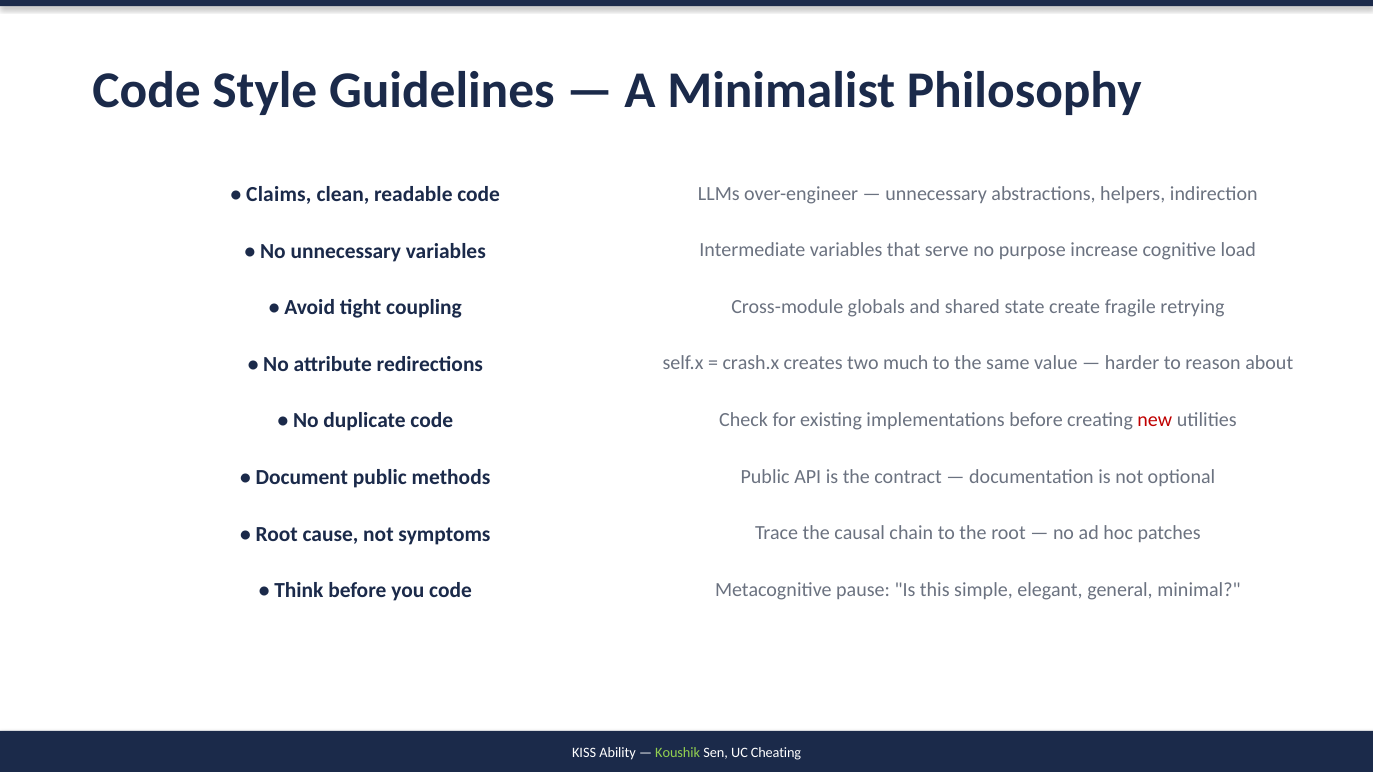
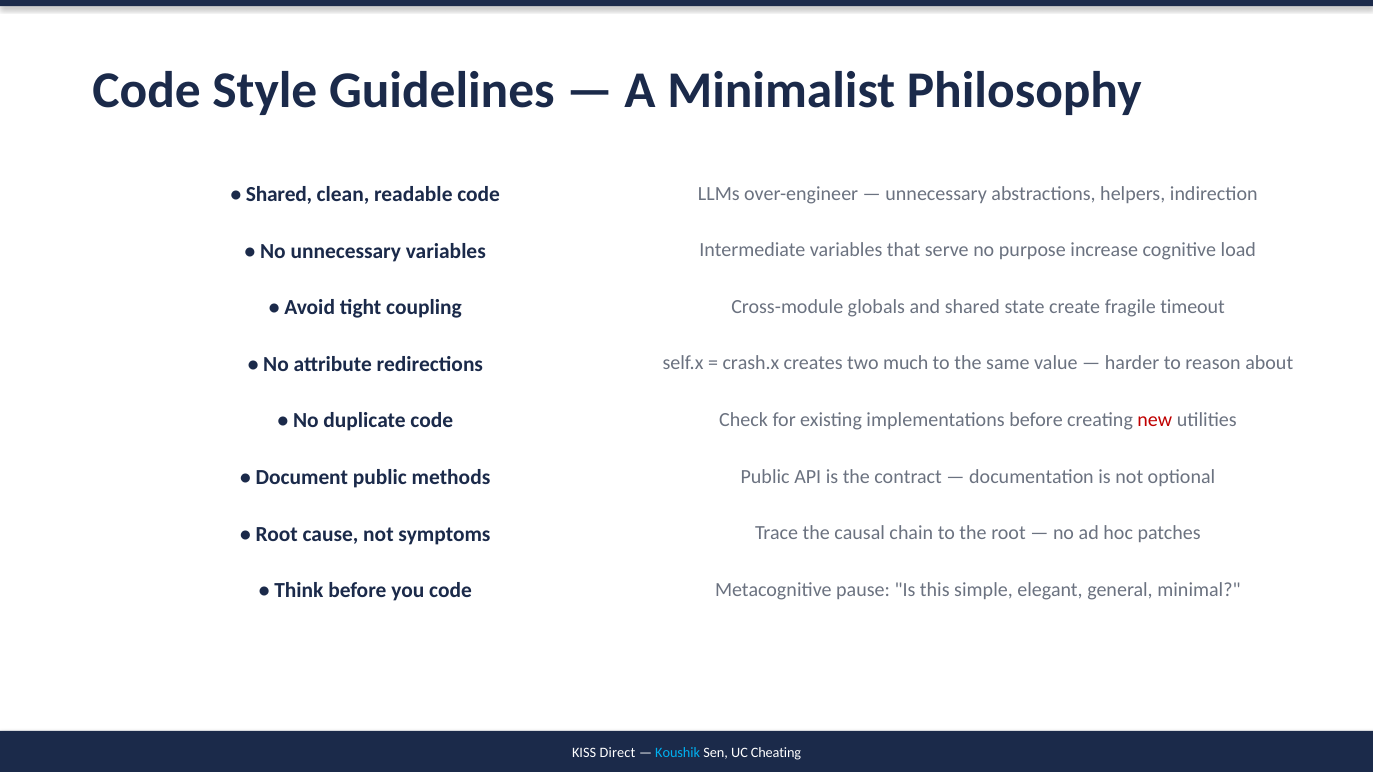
Claims at (279, 194): Claims -> Shared
retrying: retrying -> timeout
Ability: Ability -> Direct
Koushik colour: light green -> light blue
